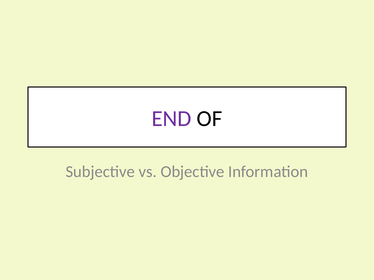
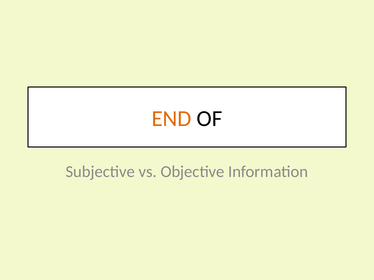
END colour: purple -> orange
